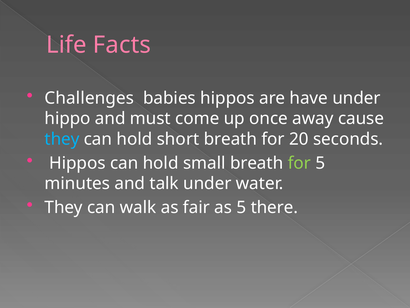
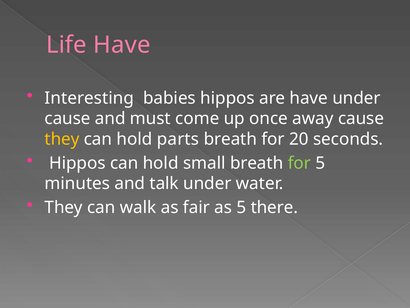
Life Facts: Facts -> Have
Challenges: Challenges -> Interesting
hippo at (68, 118): hippo -> cause
they at (62, 139) colour: light blue -> yellow
short: short -> parts
